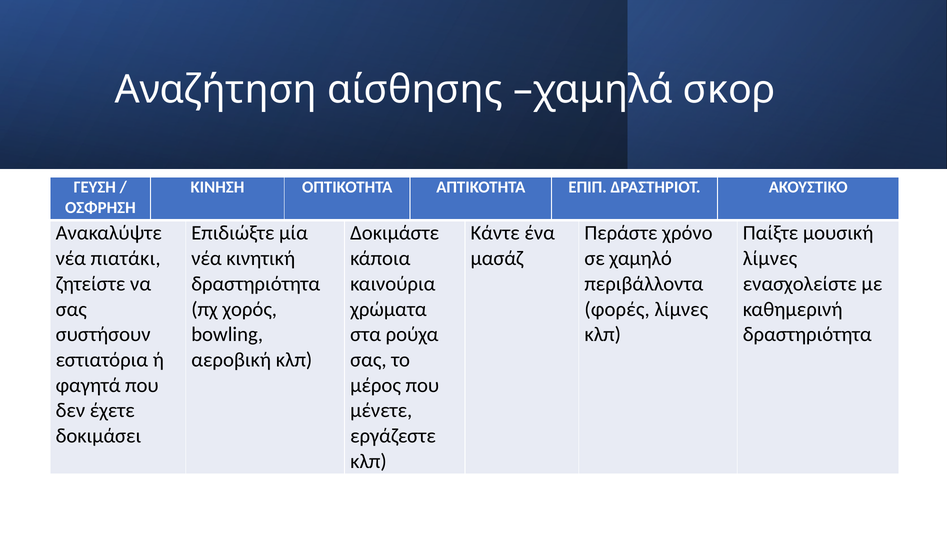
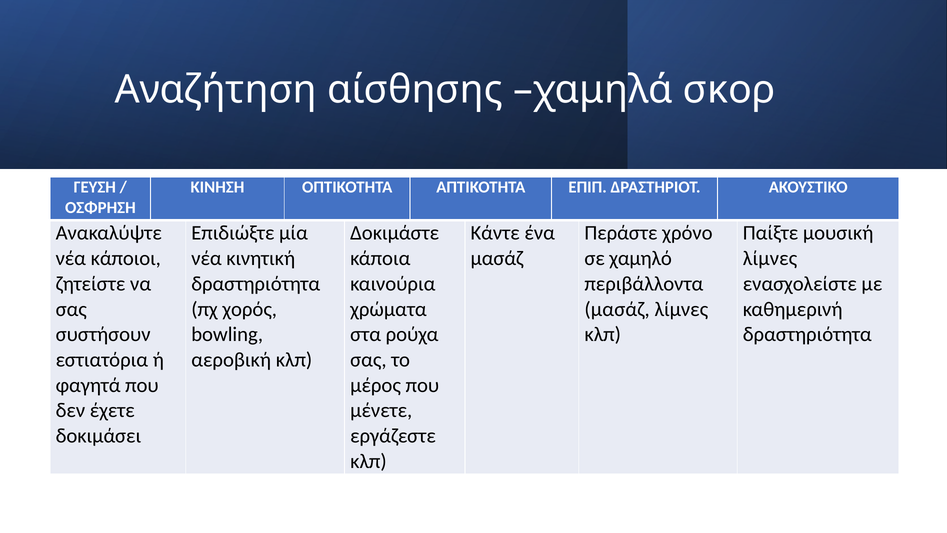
πιατάκι: πιατάκι -> κάποιοι
φορές at (617, 309): φορές -> μασάζ
